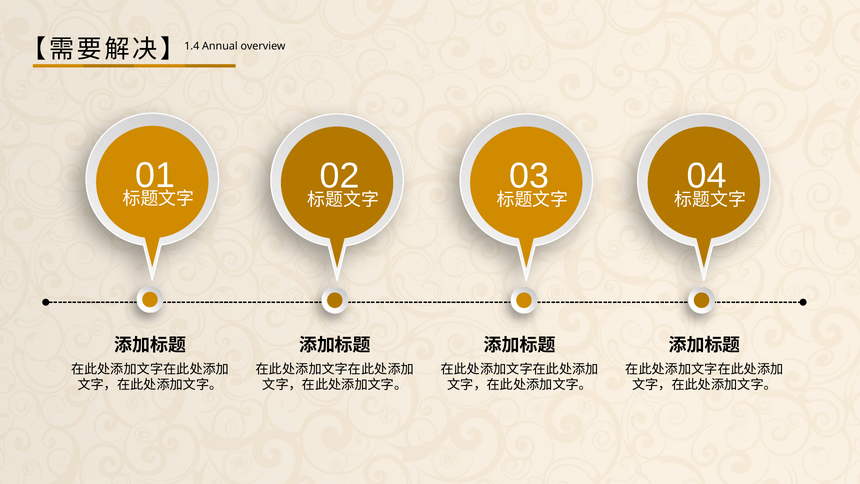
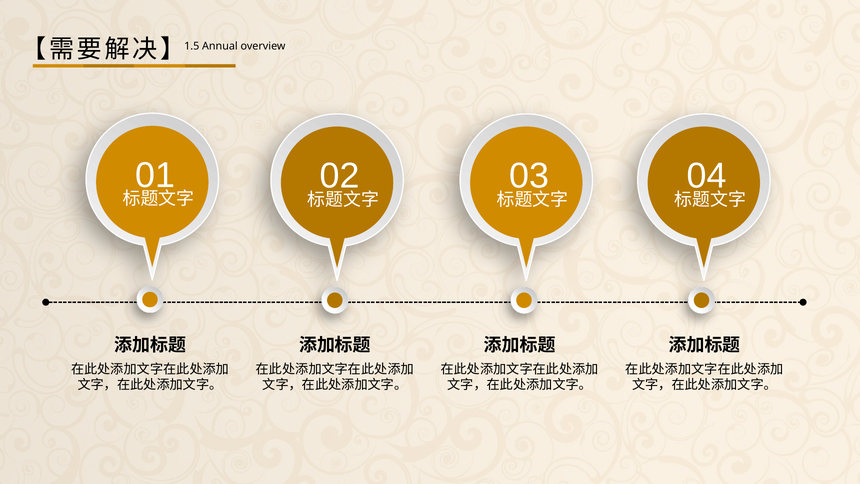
1.4: 1.4 -> 1.5
